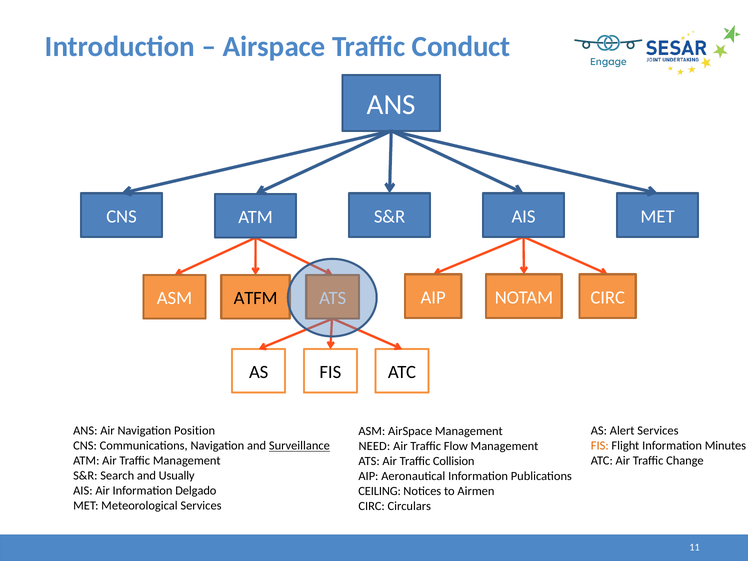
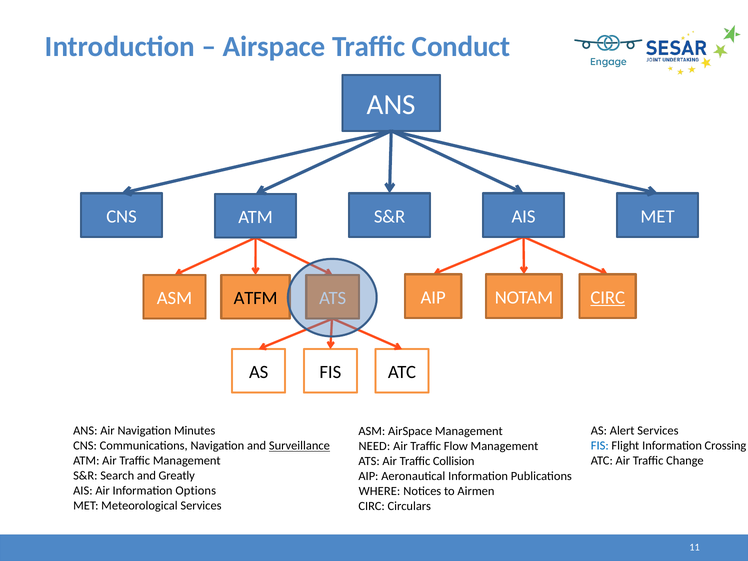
CIRC at (608, 297) underline: none -> present
Position: Position -> Minutes
FIS at (600, 446) colour: orange -> blue
Minutes: Minutes -> Crossing
Usually: Usually -> Greatly
Delgado: Delgado -> Options
CEILING: CEILING -> WHERE
